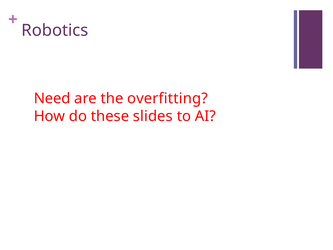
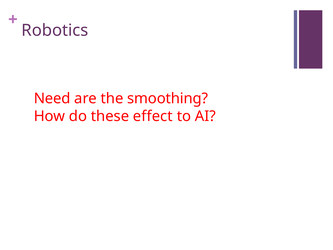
overfitting: overfitting -> smoothing
slides: slides -> effect
